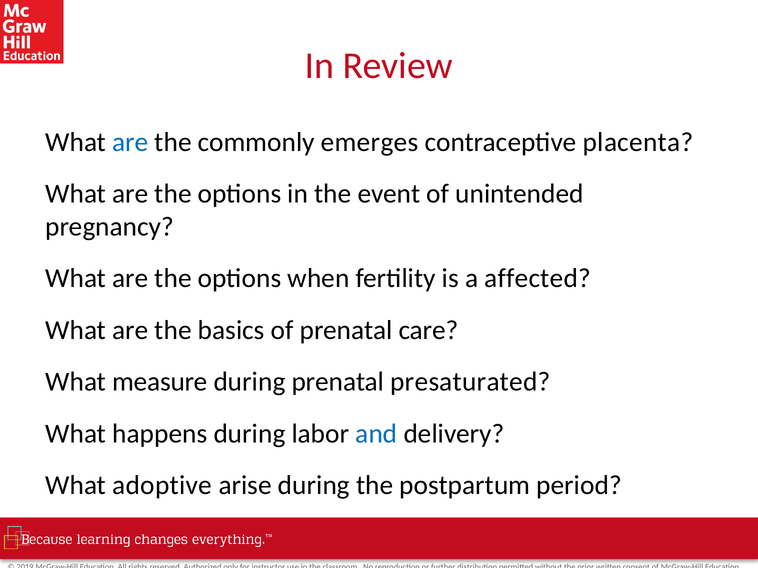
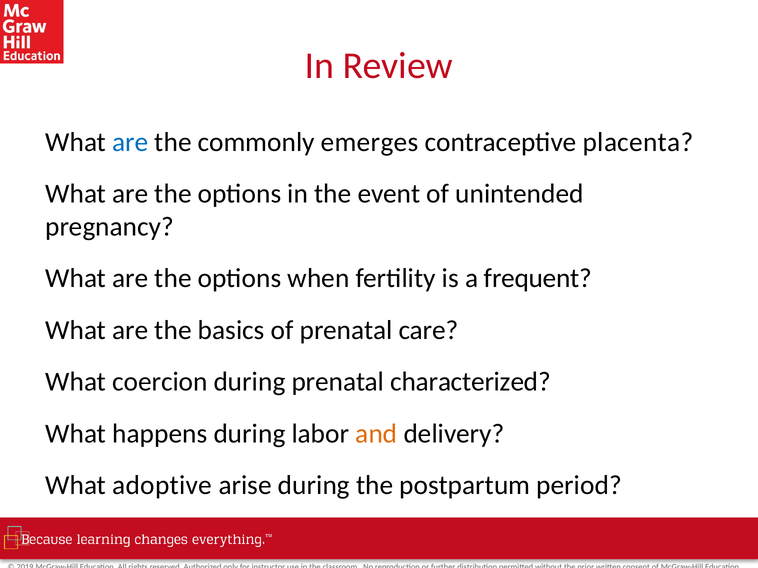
affected: affected -> frequent
measure: measure -> coercion
presaturated: presaturated -> characterized
and colour: blue -> orange
